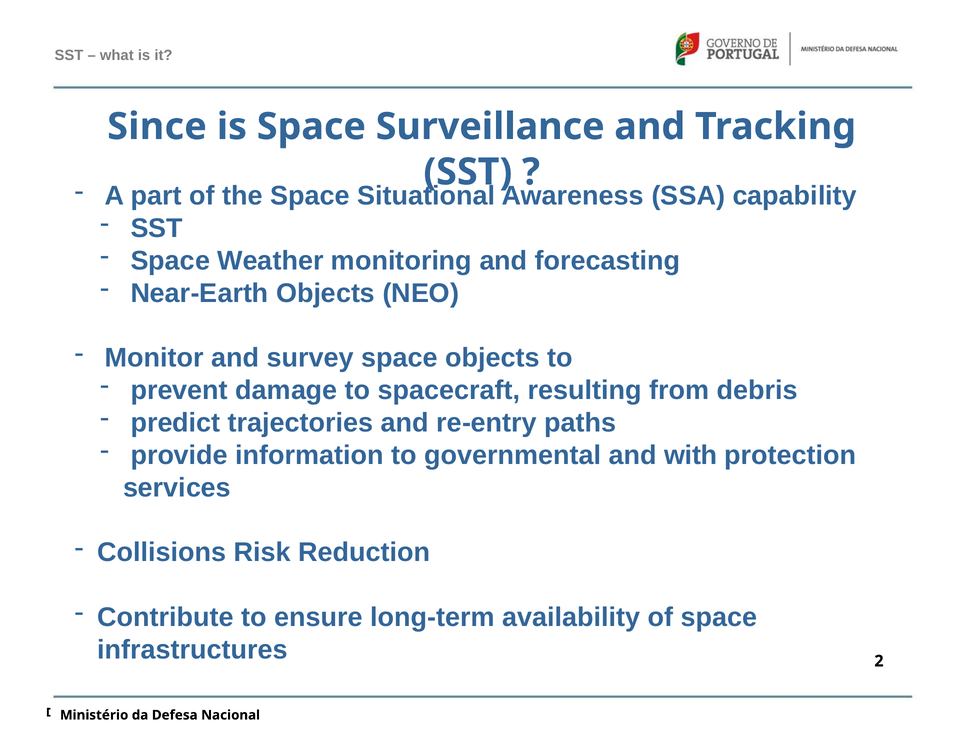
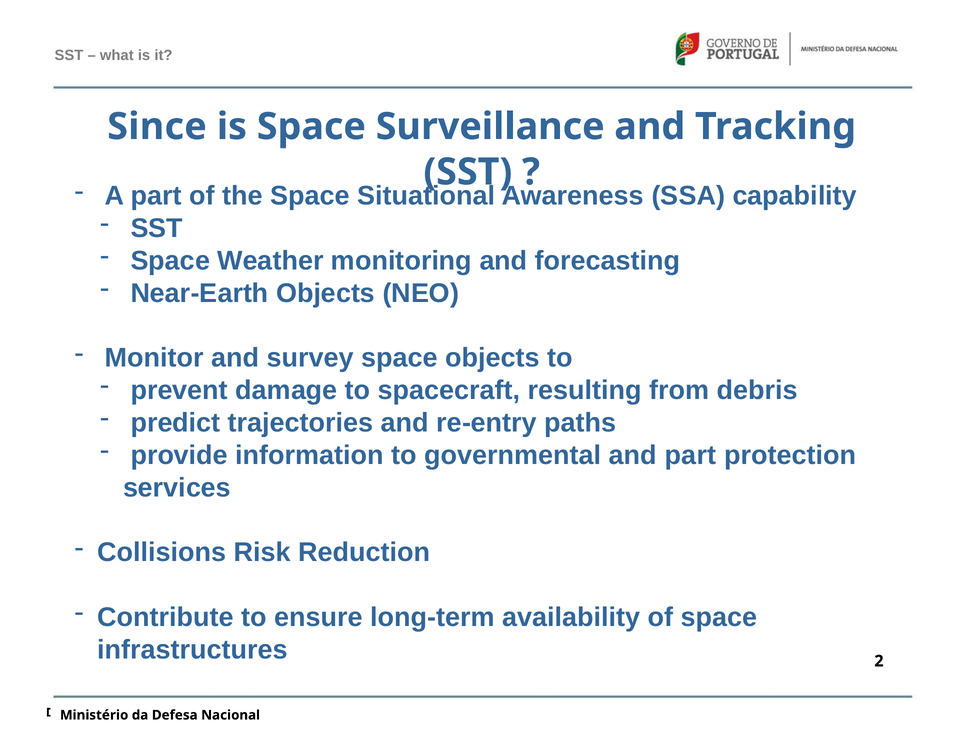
and with: with -> part
